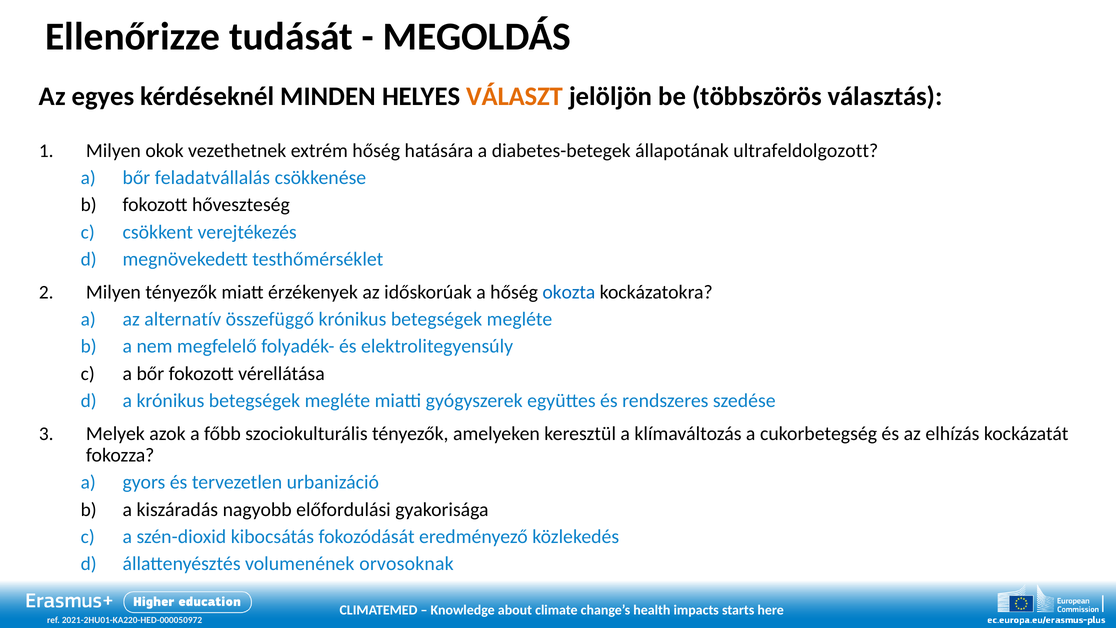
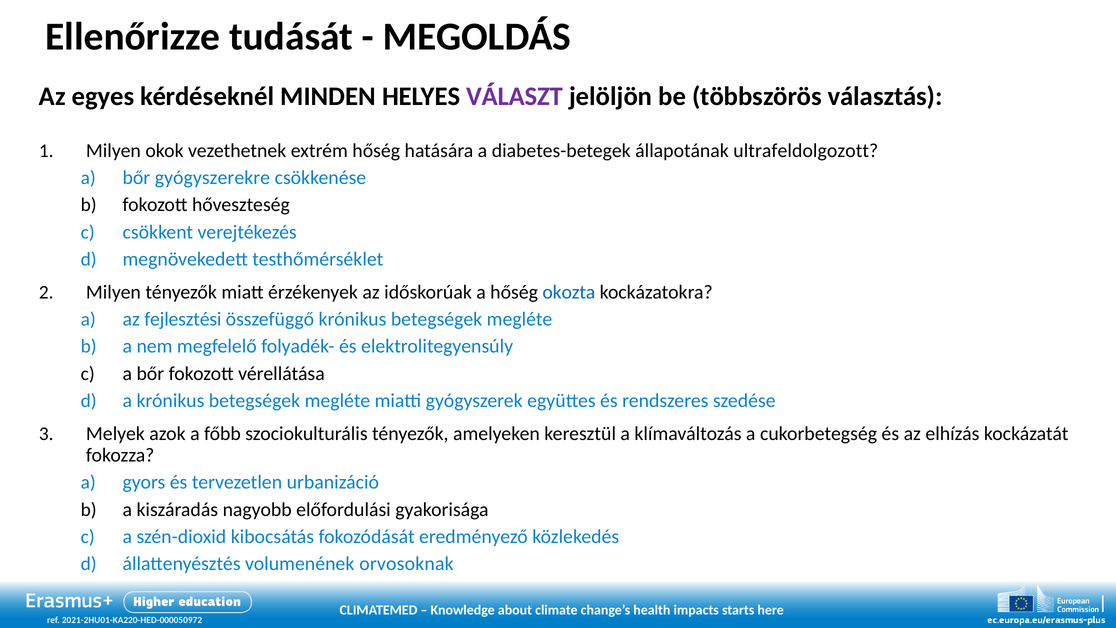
VÁLASZT colour: orange -> purple
feladatvállalás: feladatvállalás -> gyógyszerekre
alternatív: alternatív -> fejlesztési
